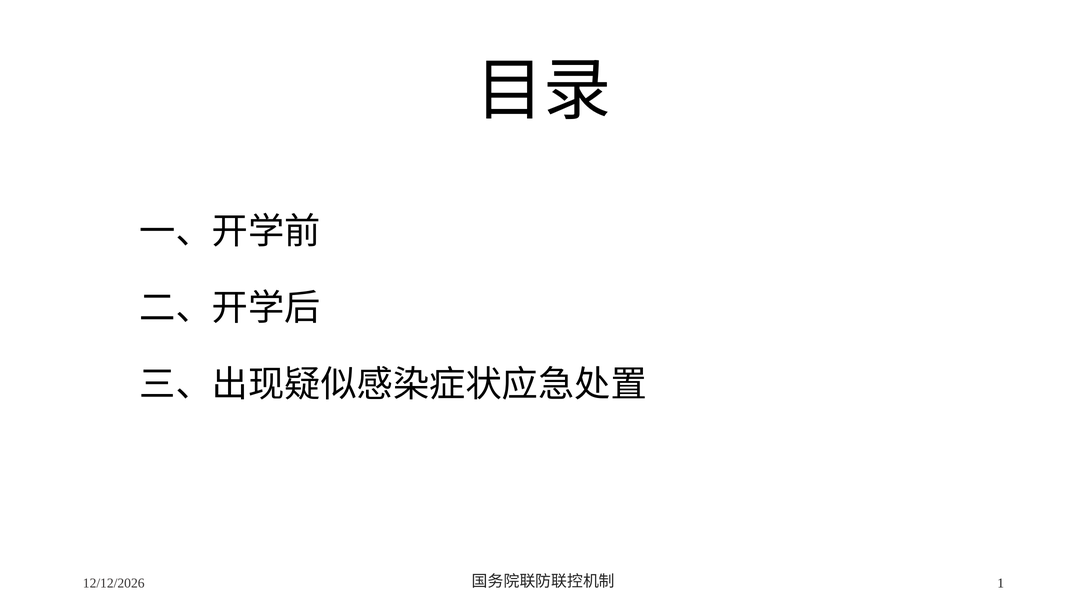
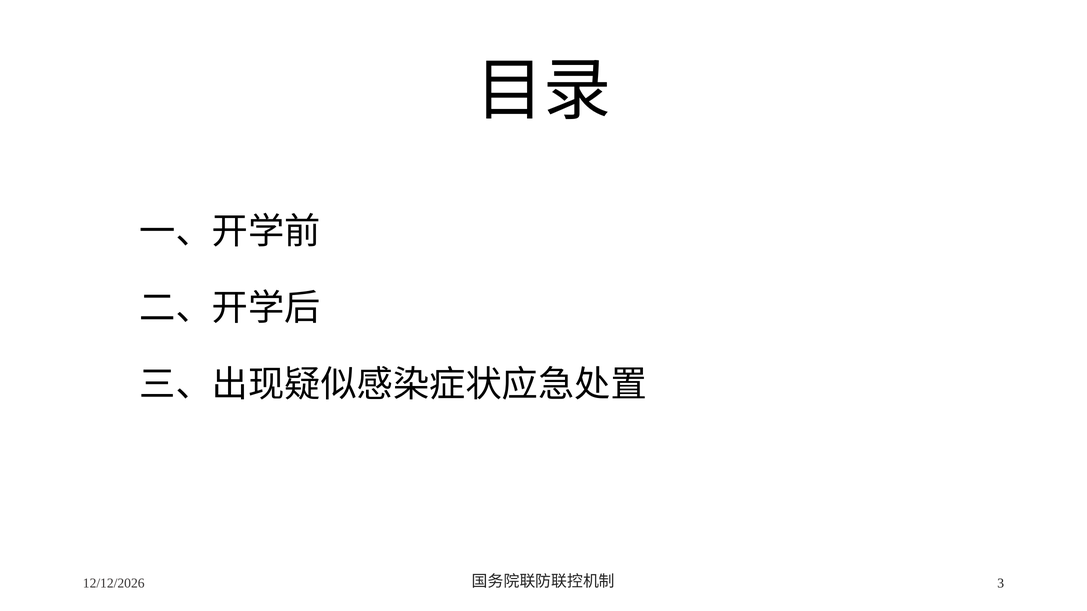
1: 1 -> 3
